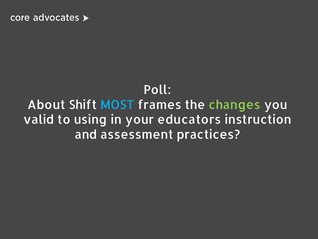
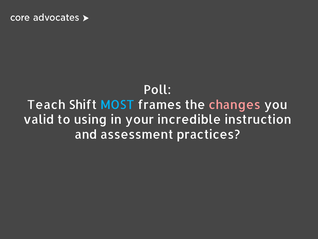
About: About -> Teach
changes colour: light green -> pink
educators: educators -> incredible
